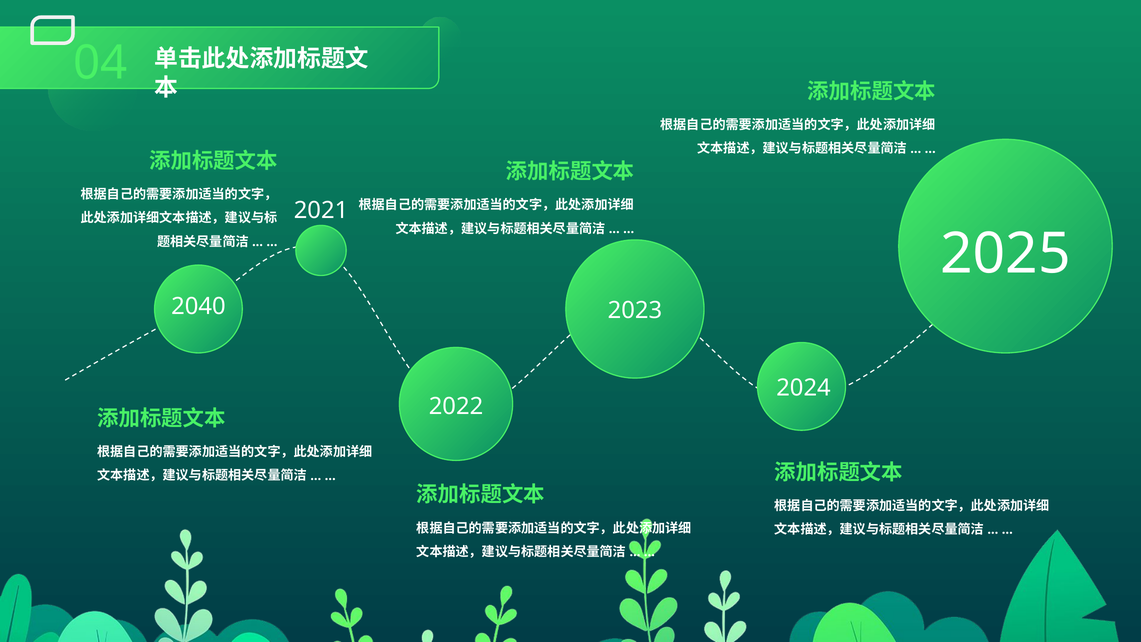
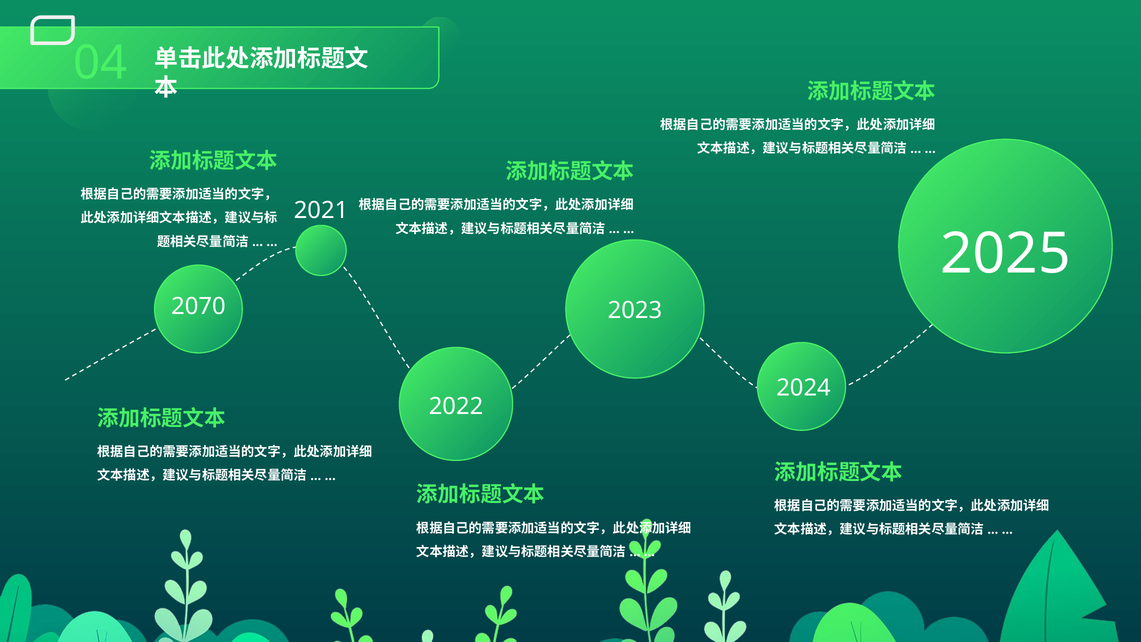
2040: 2040 -> 2070
